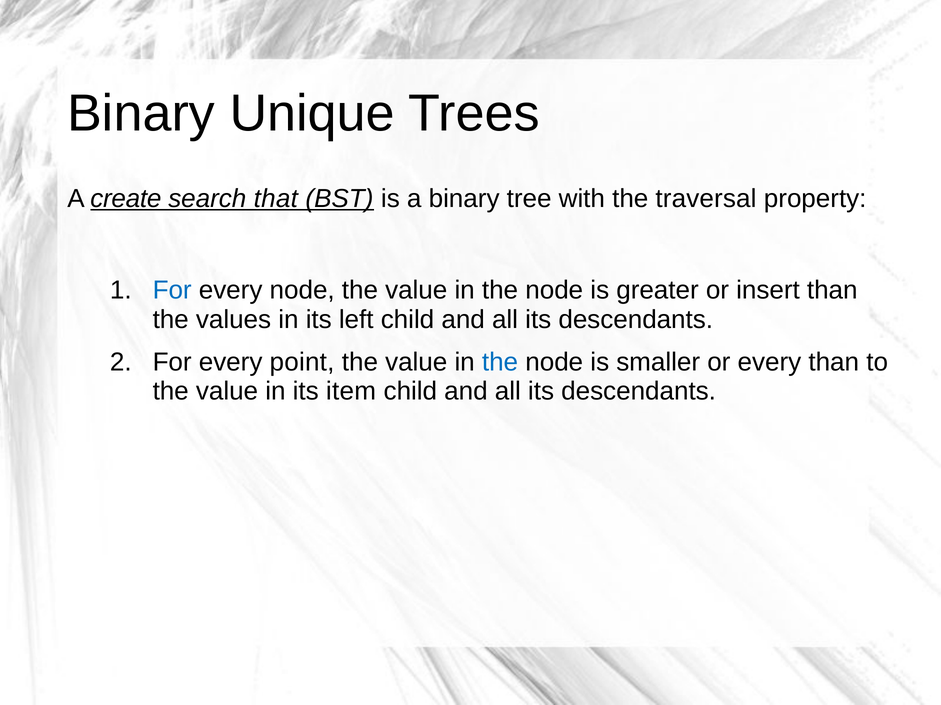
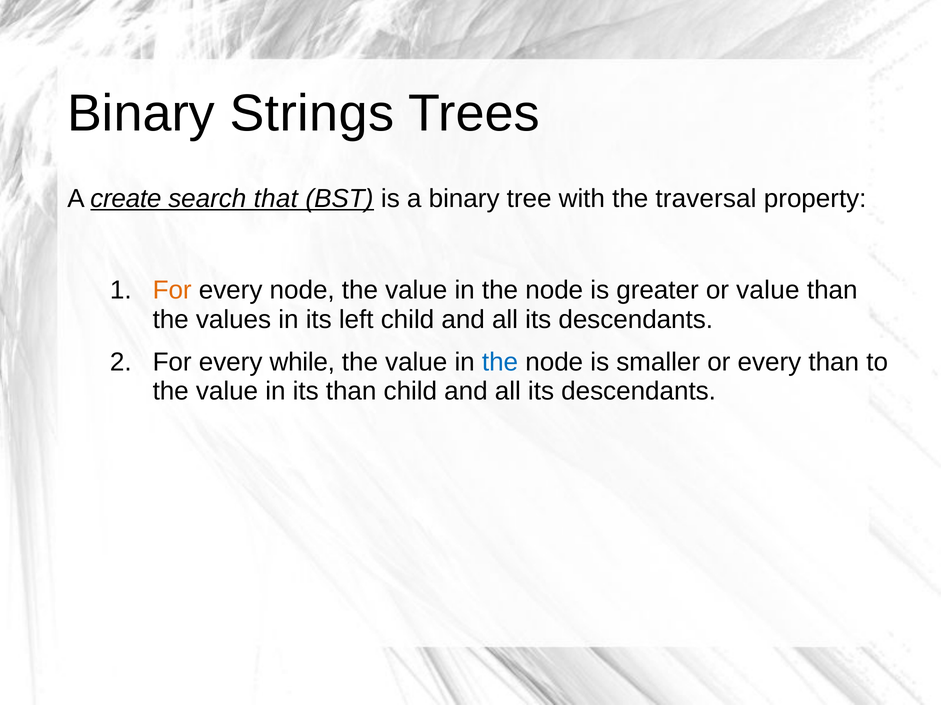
Unique: Unique -> Strings
For at (172, 291) colour: blue -> orange
or insert: insert -> value
point: point -> while
its item: item -> than
